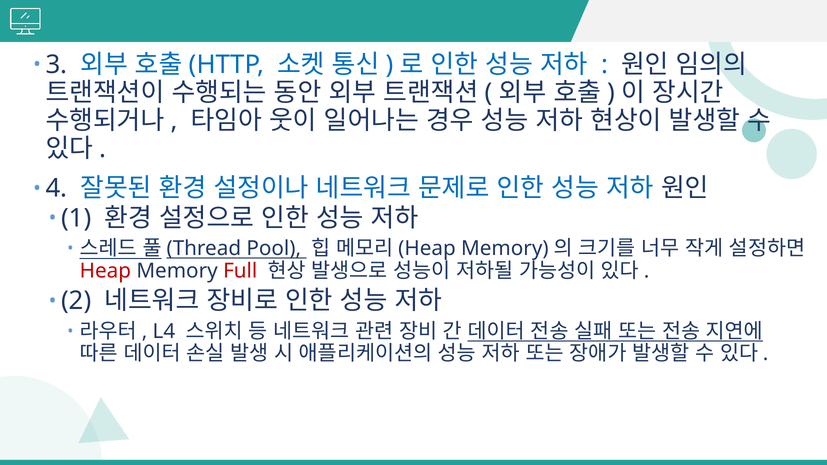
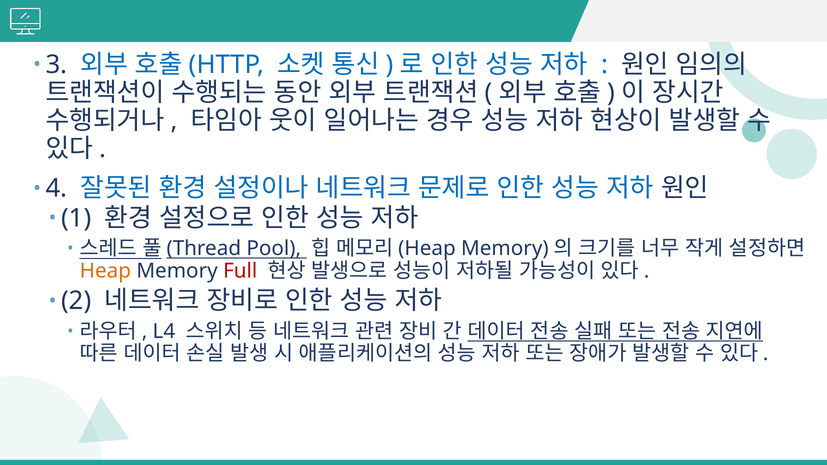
Heap at (105, 271) colour: red -> orange
